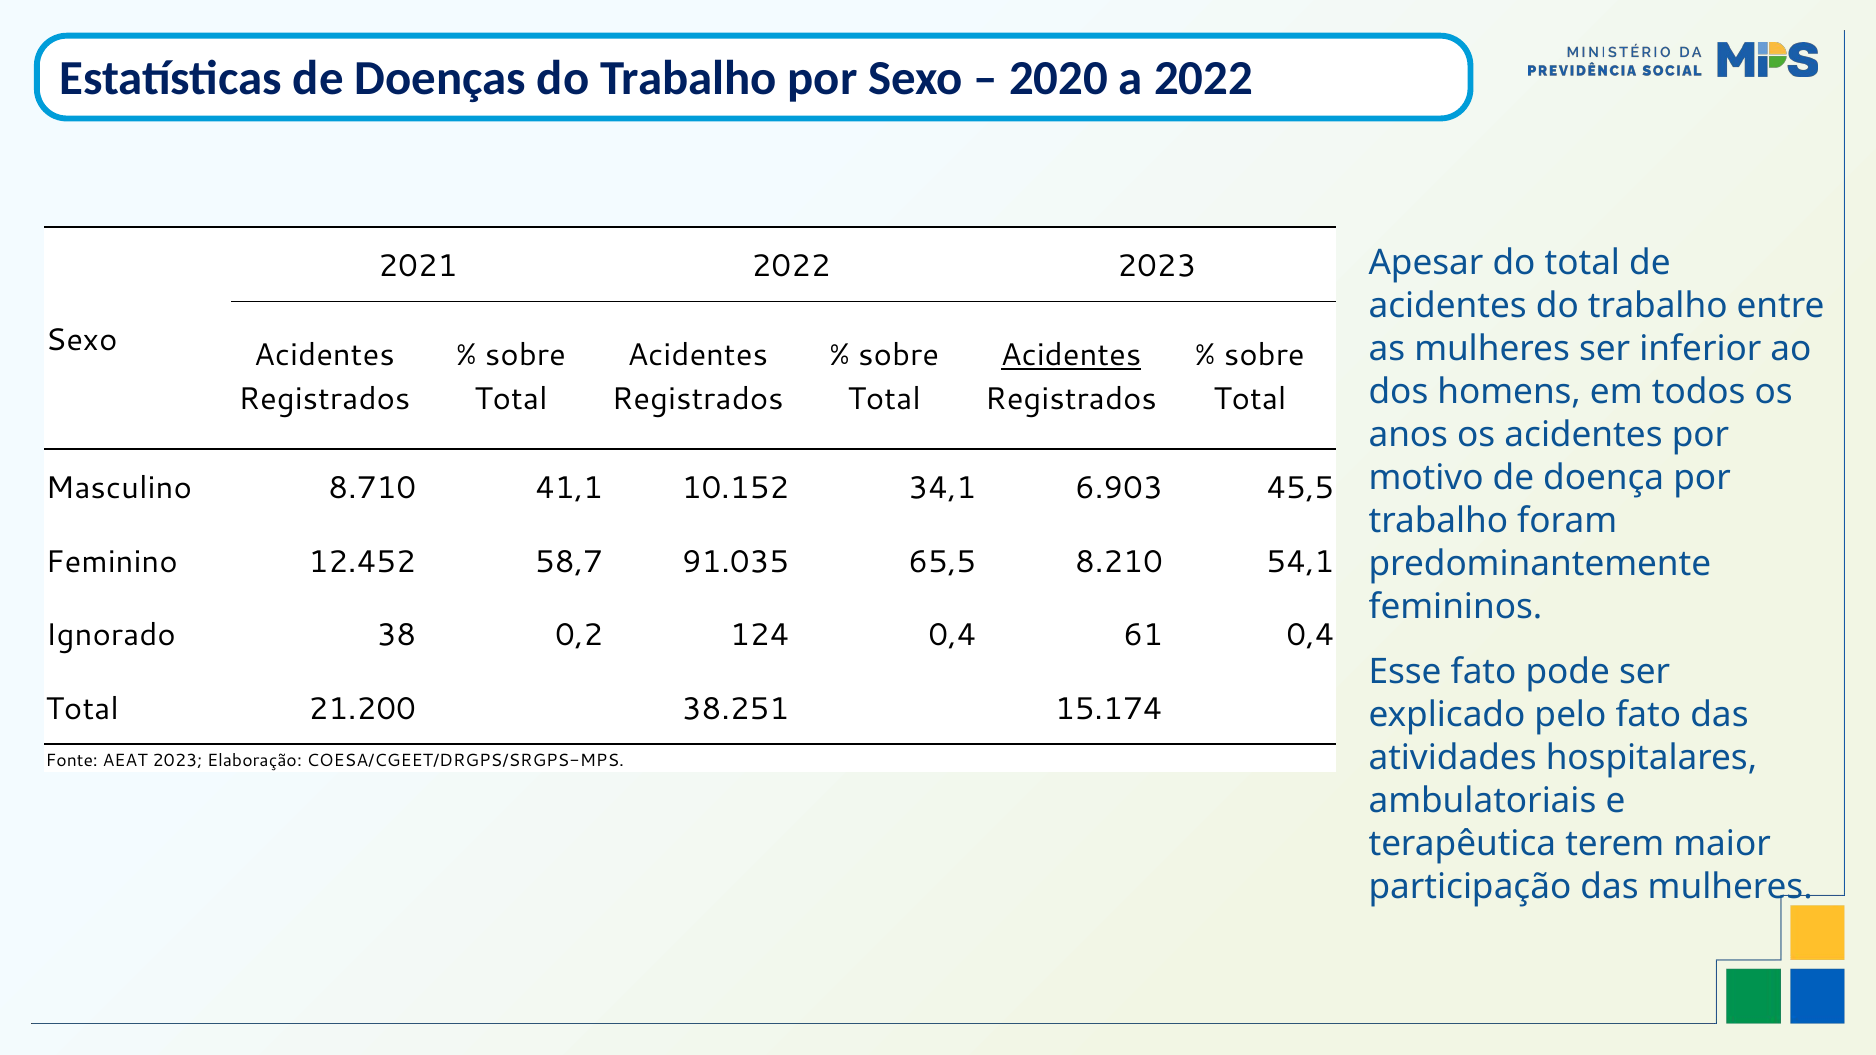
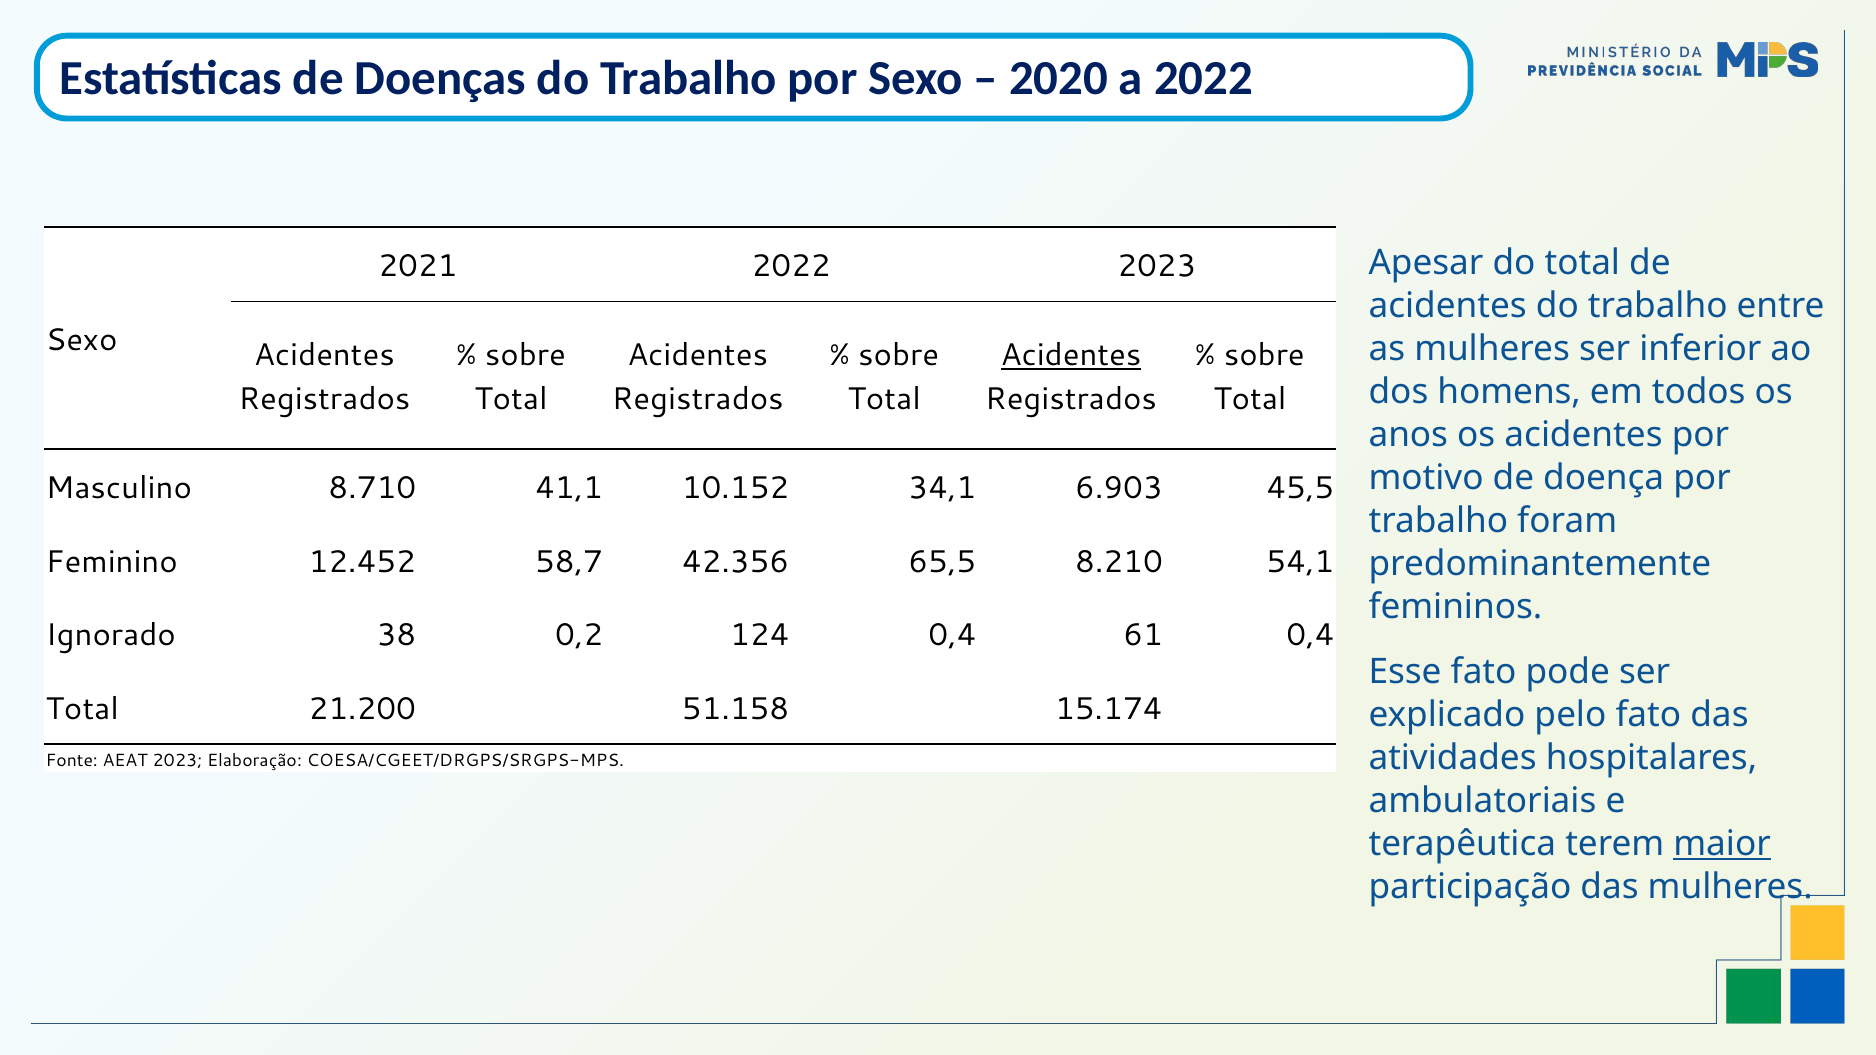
91.035: 91.035 -> 42.356
38.251: 38.251 -> 51.158
maior underline: none -> present
